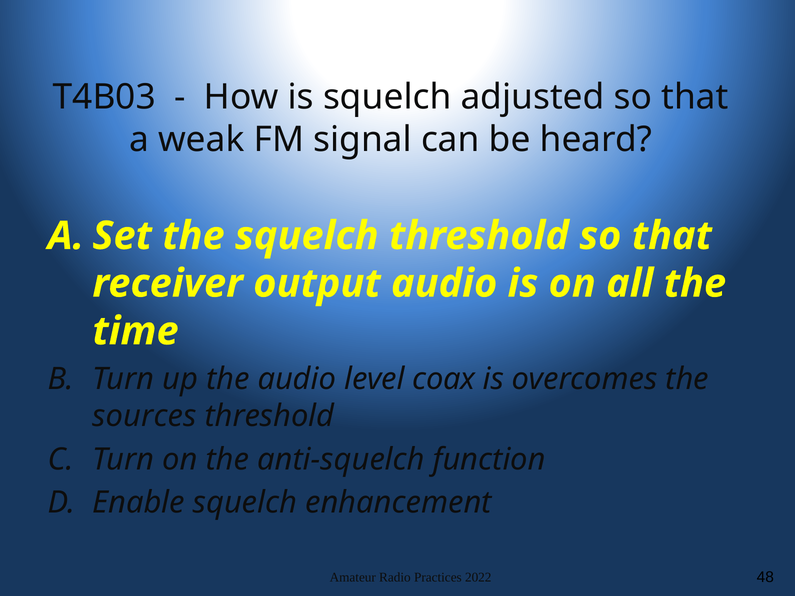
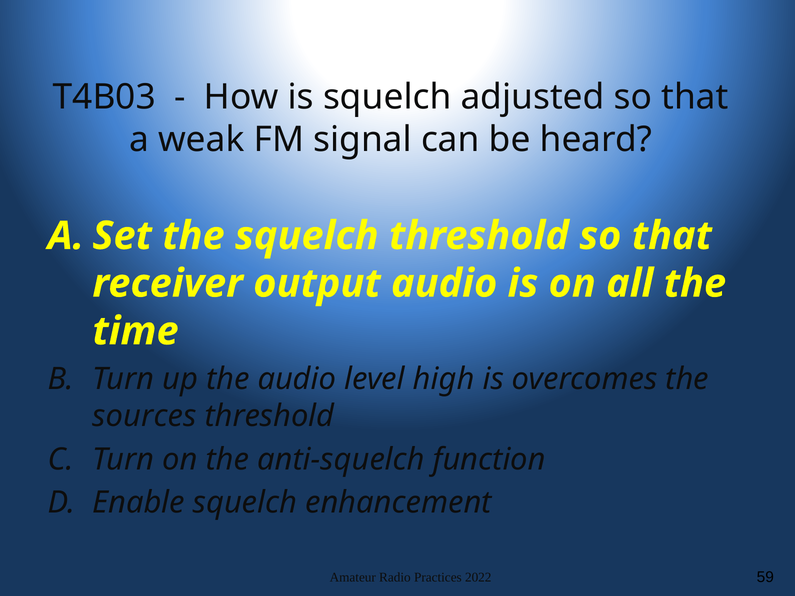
coax: coax -> high
48: 48 -> 59
